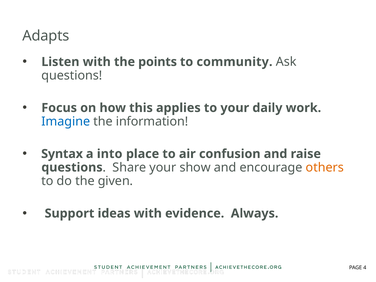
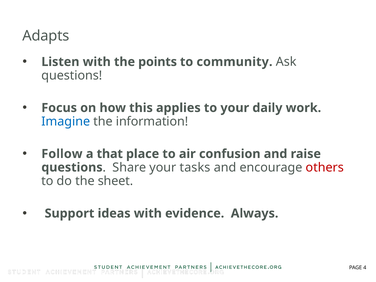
Syntax: Syntax -> Follow
into: into -> that
show: show -> tasks
others colour: orange -> red
given: given -> sheet
